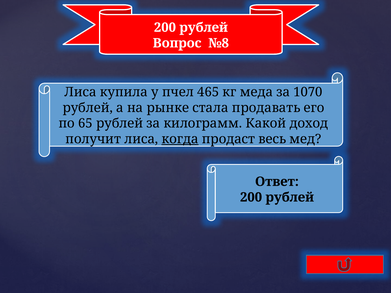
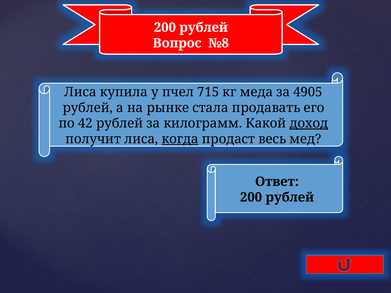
465: 465 -> 715
1070: 1070 -> 4905
65: 65 -> 42
доход underline: none -> present
